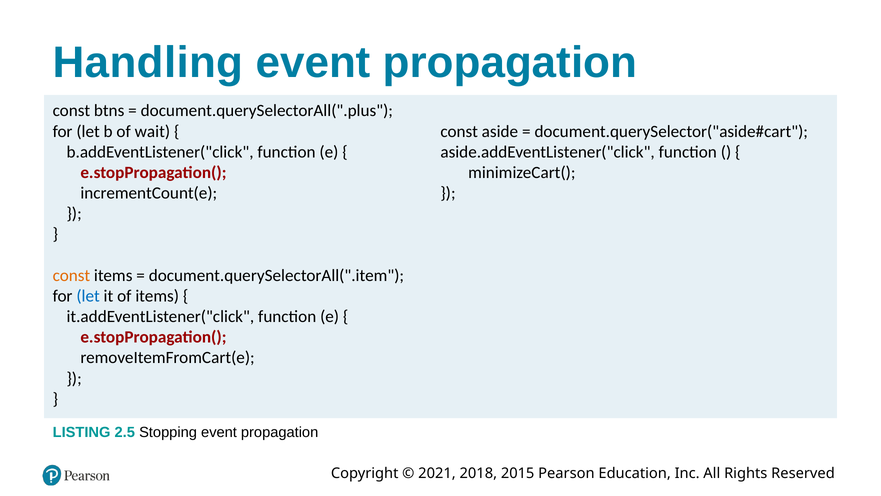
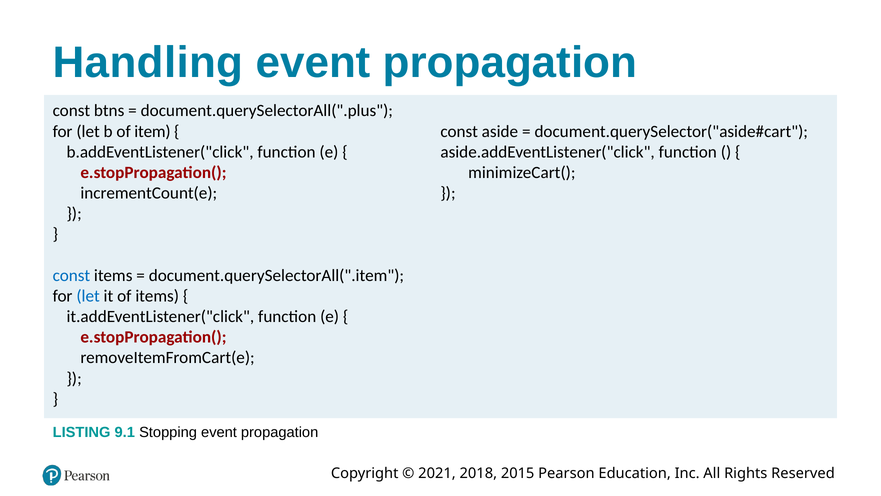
wait: wait -> item
const at (71, 275) colour: orange -> blue
2.5: 2.5 -> 9.1
